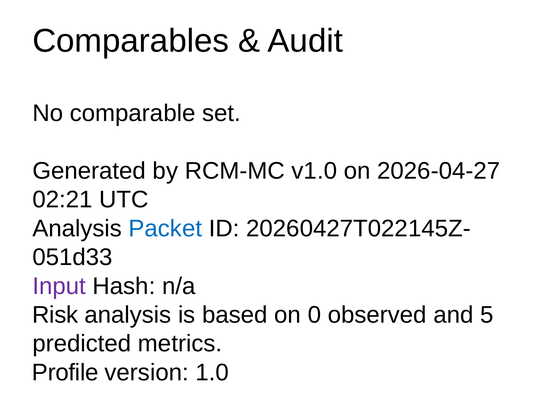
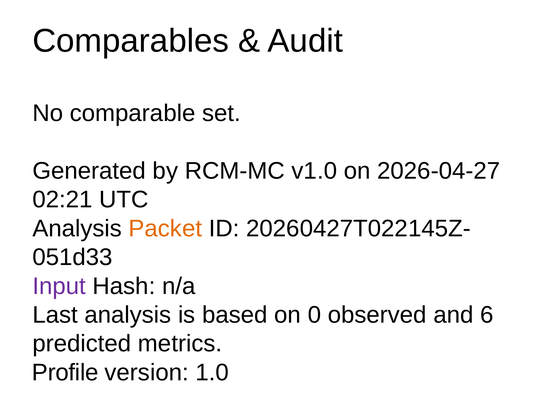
Packet colour: blue -> orange
Risk: Risk -> Last
5: 5 -> 6
